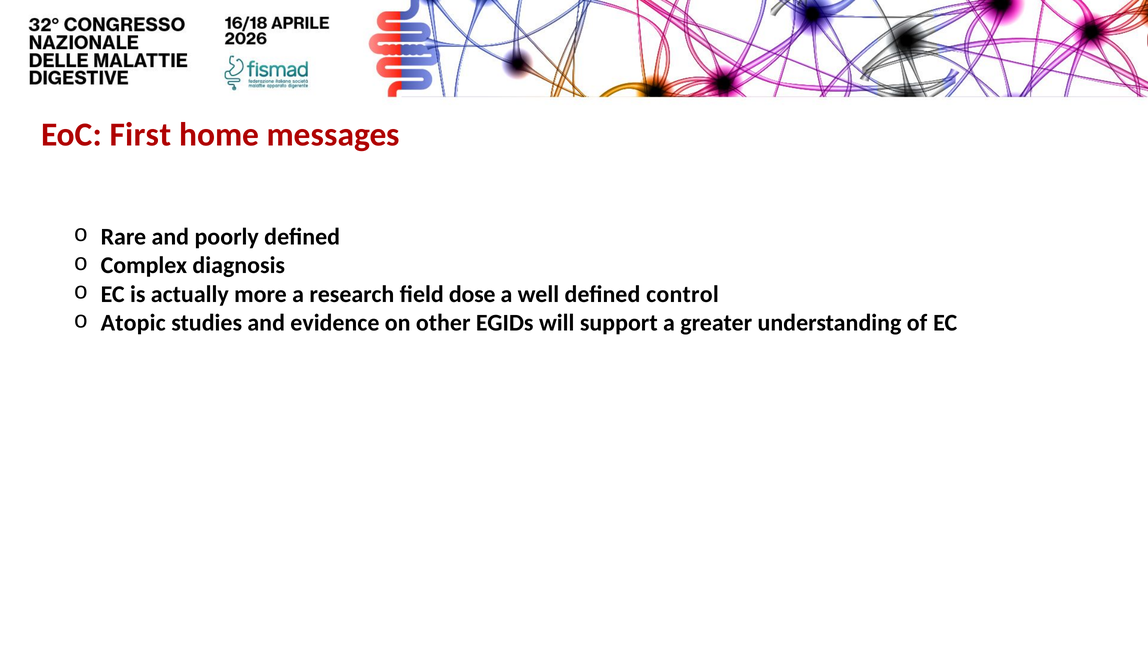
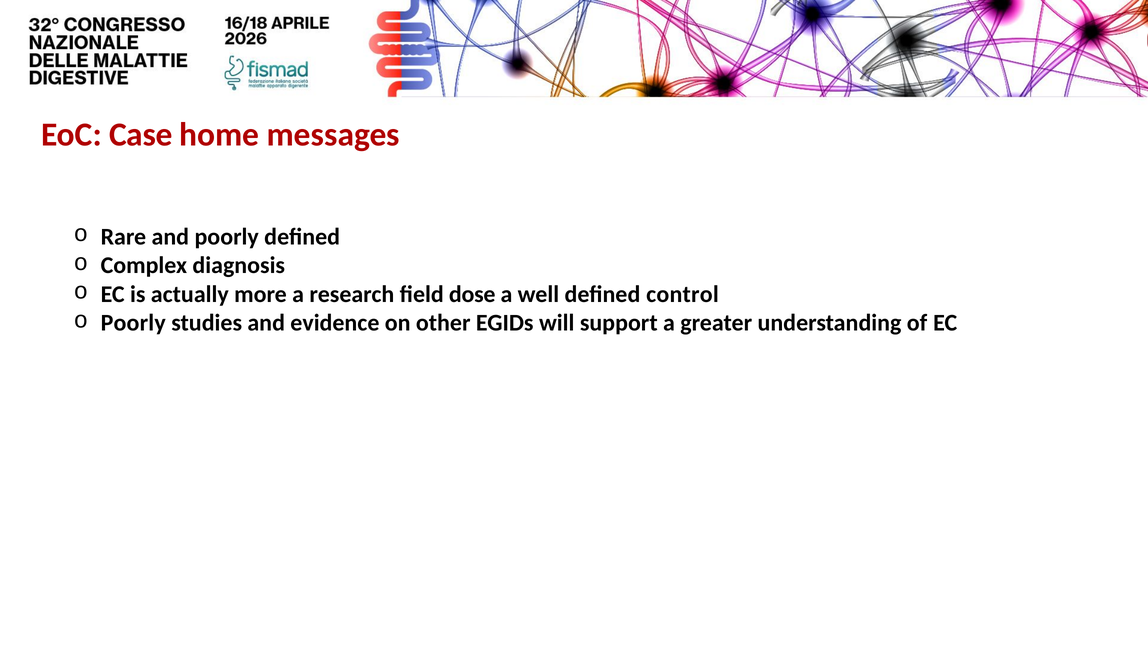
First: First -> Case
Atopic at (133, 323): Atopic -> Poorly
